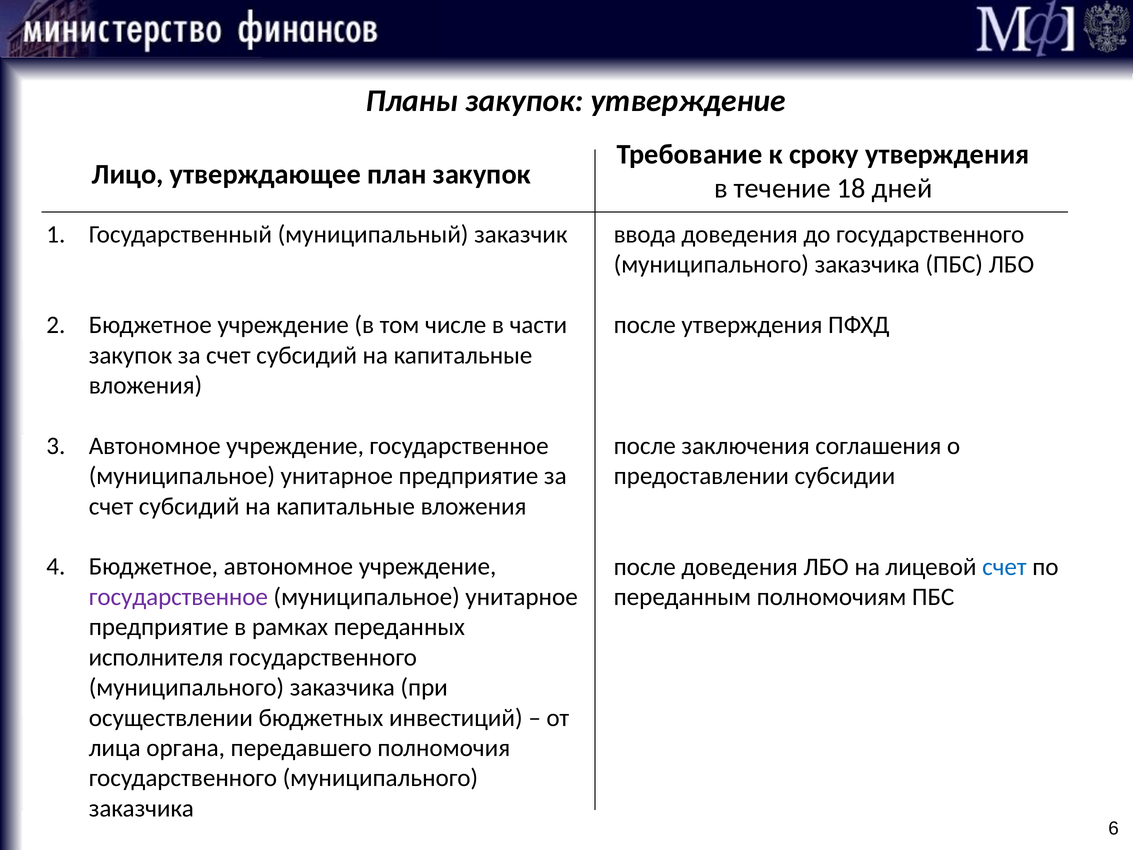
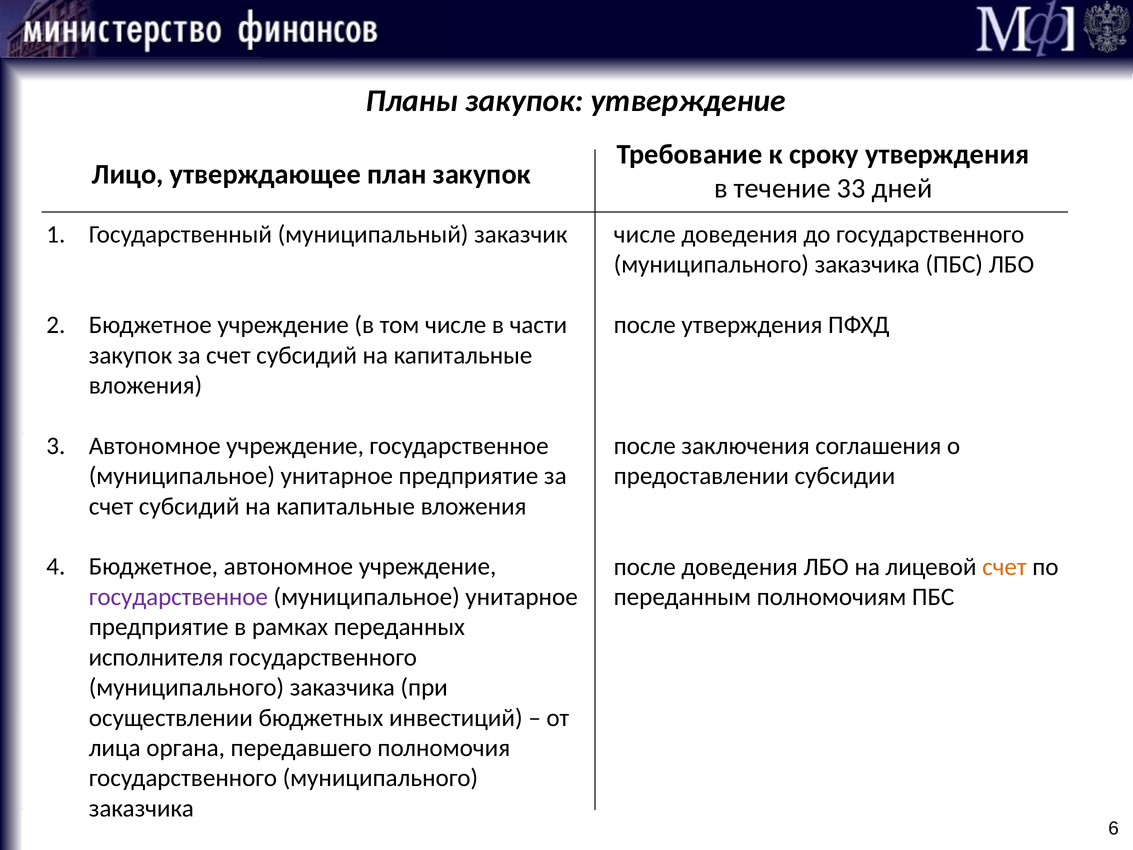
18: 18 -> 33
ввода at (645, 234): ввода -> числе
счет at (1004, 567) colour: blue -> orange
